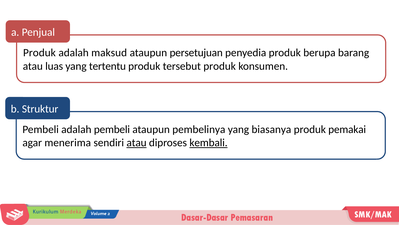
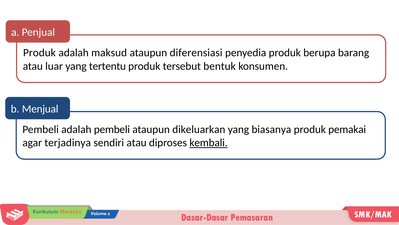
persetujuan: persetujuan -> diferensiasi
luas: luas -> luar
tersebut produk: produk -> bentuk
Struktur: Struktur -> Menjual
pembelinya: pembelinya -> dikeluarkan
menerima: menerima -> terjadinya
atau at (137, 142) underline: present -> none
